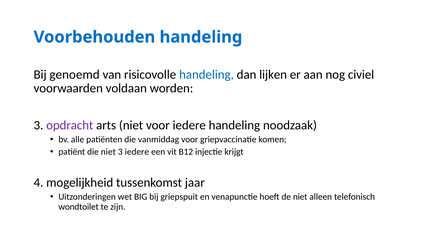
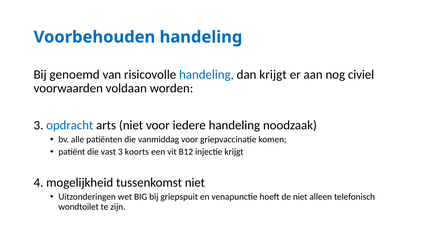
dan lijken: lijken -> krijgt
opdracht colour: purple -> blue
die niet: niet -> vast
3 iedere: iedere -> koorts
tussenkomst jaar: jaar -> niet
